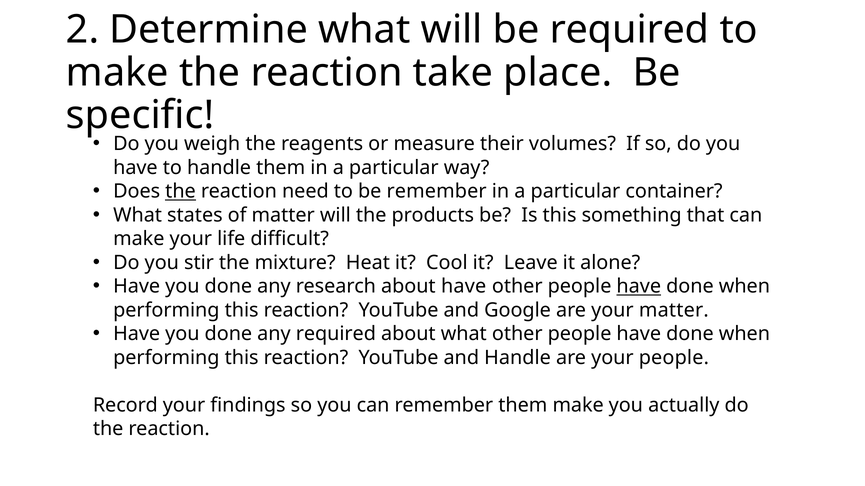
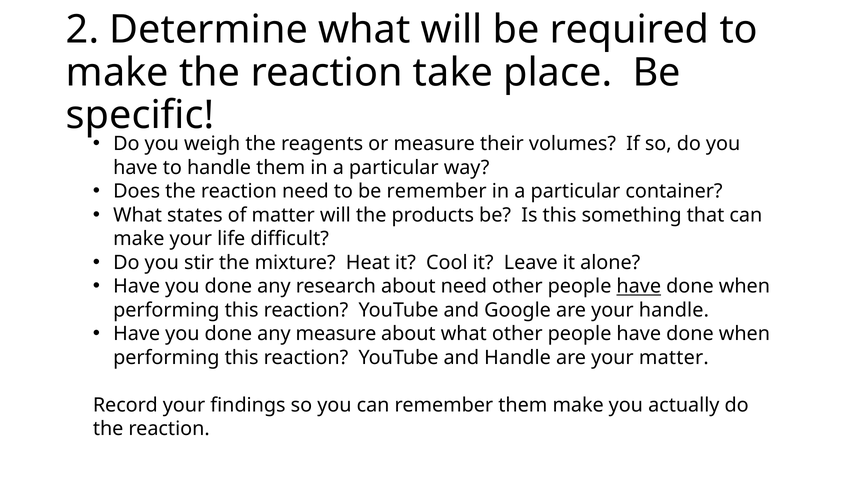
the at (181, 192) underline: present -> none
about have: have -> need
your matter: matter -> handle
any required: required -> measure
your people: people -> matter
